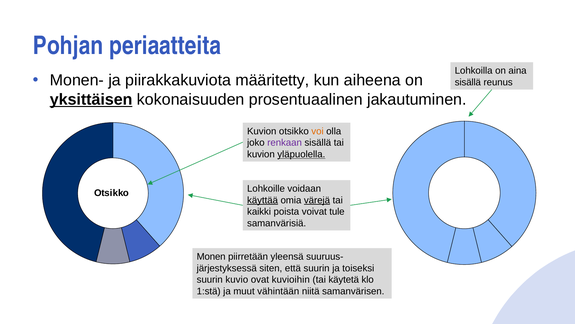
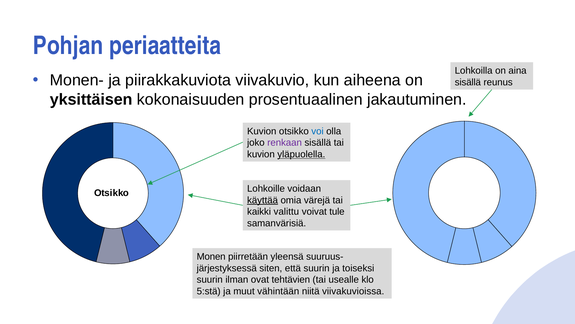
määritetty: määritetty -> viivakuvio
yksittäisen underline: present -> none
voi colour: orange -> blue
värejä underline: present -> none
poista: poista -> valittu
kuvio: kuvio -> ilman
kuvioihin: kuvioihin -> tehtävien
käytetä: käytetä -> usealle
1:stä: 1:stä -> 5:stä
samanvärisen: samanvärisen -> viivakuvioissa
